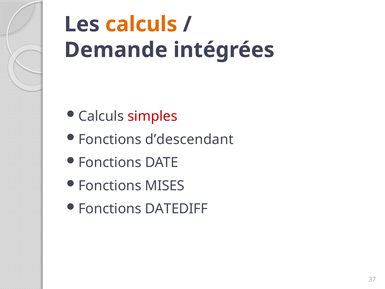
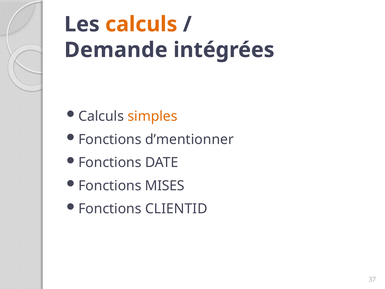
simples colour: red -> orange
d’descendant: d’descendant -> d’mentionner
DATEDIFF: DATEDIFF -> CLIENTID
